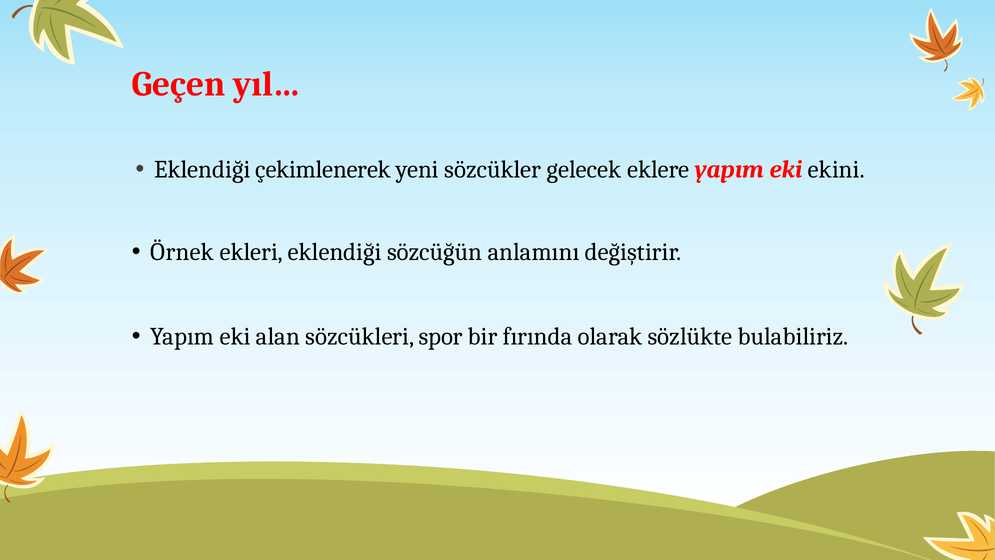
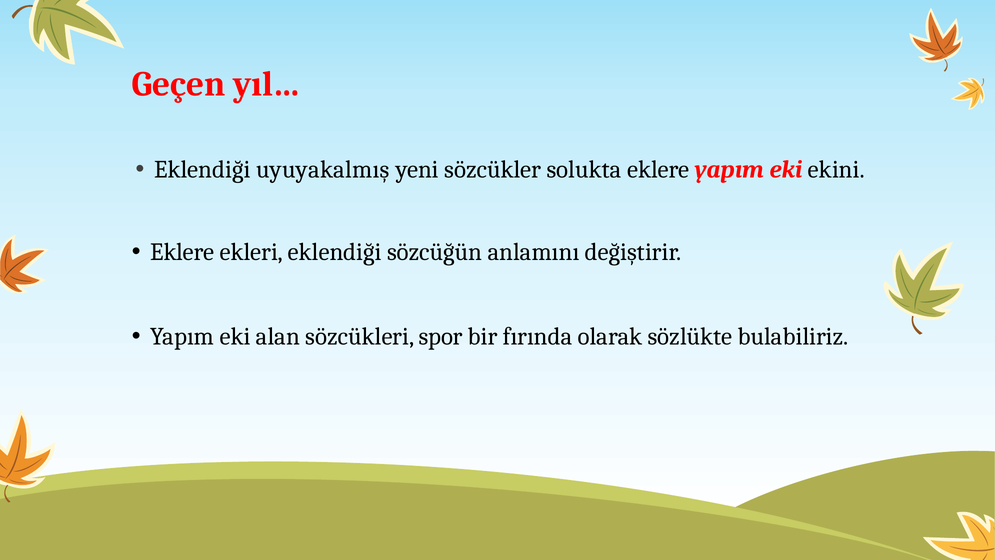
çekimlenerek: çekimlenerek -> uyuyakalmış
gelecek: gelecek -> solukta
Örnek at (182, 252): Örnek -> Eklere
